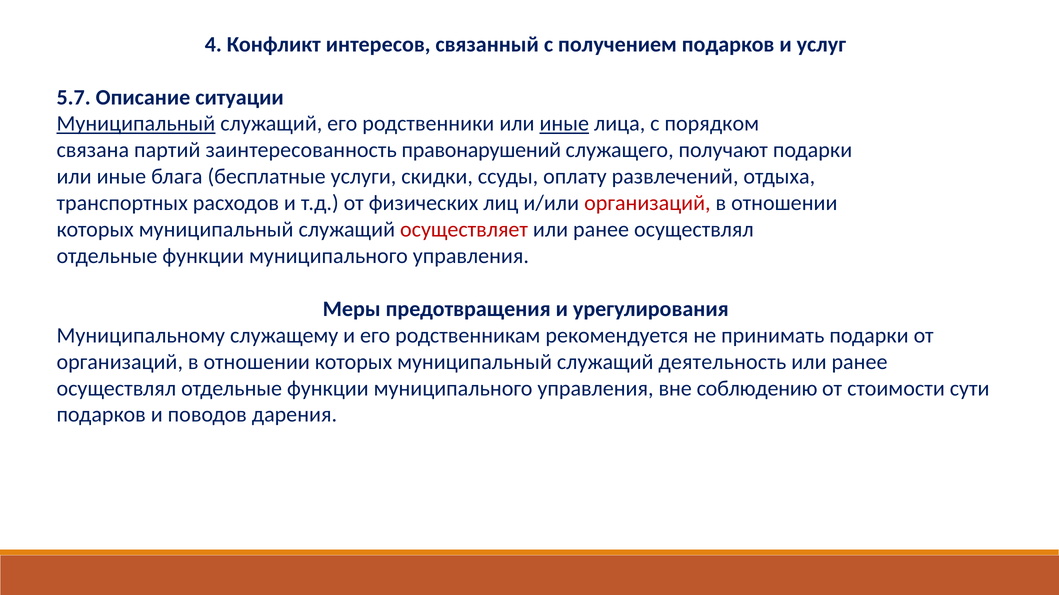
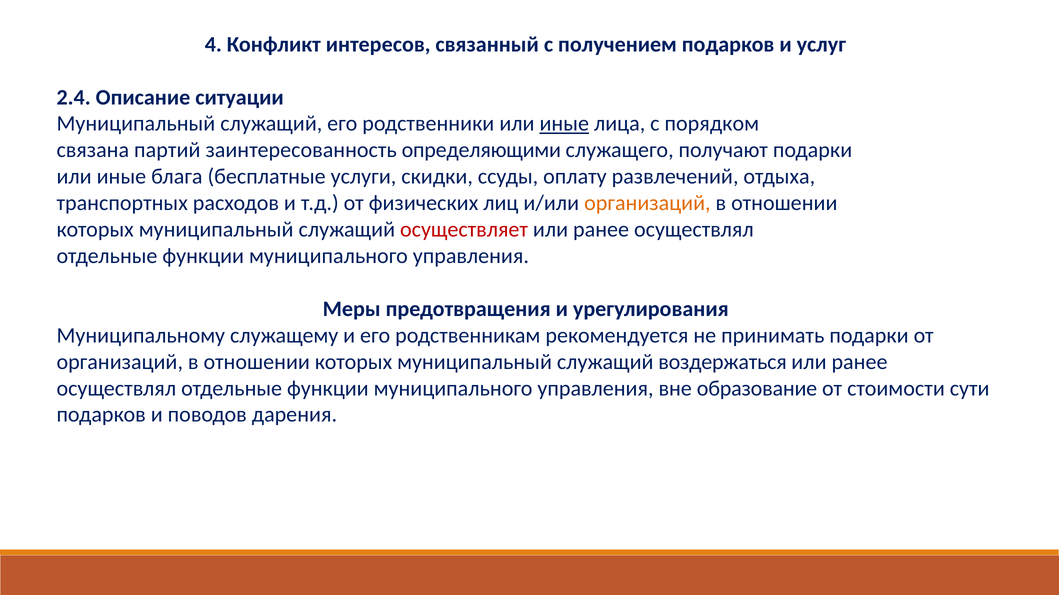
5.7: 5.7 -> 2.4
Муниципальный at (136, 124) underline: present -> none
правонарушений: правонарушений -> определяющими
организаций at (647, 203) colour: red -> orange
деятельность: деятельность -> воздержаться
соблюдению: соблюдению -> образование
